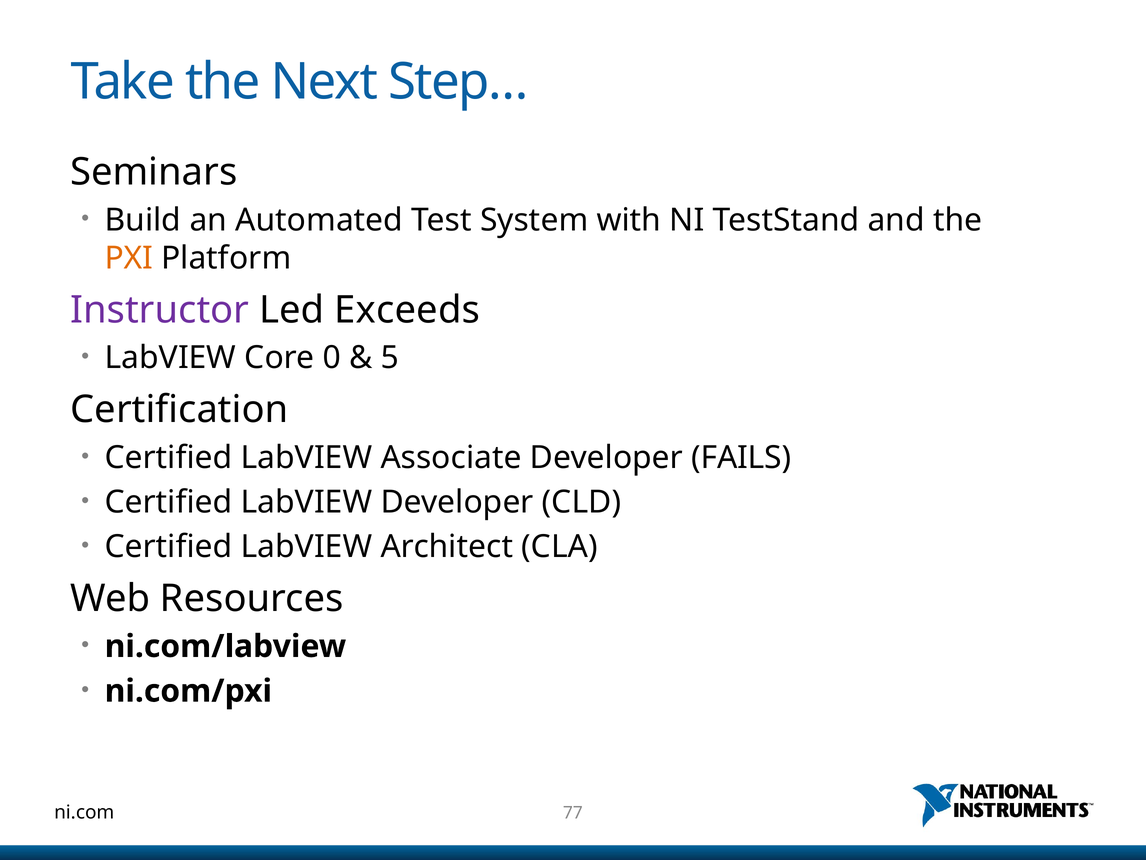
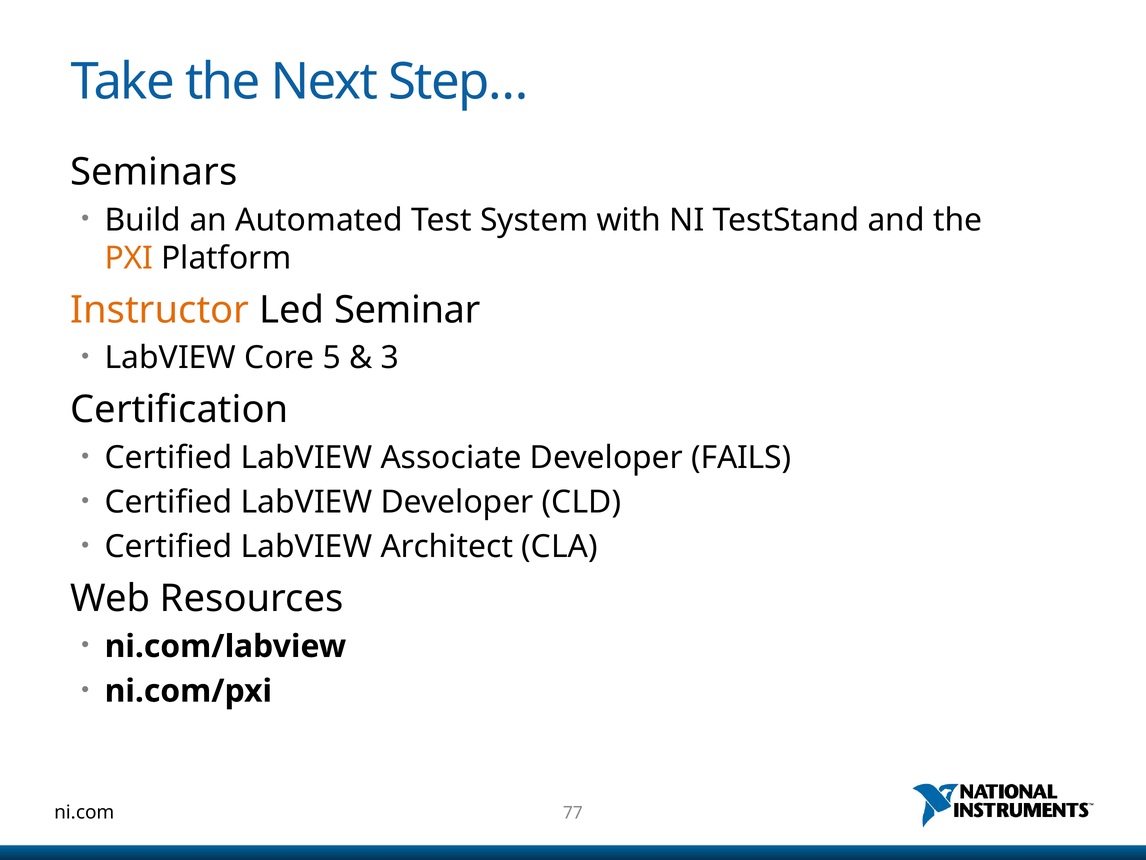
Instructor colour: purple -> orange
Exceeds: Exceeds -> Seminar
0: 0 -> 5
5: 5 -> 3
